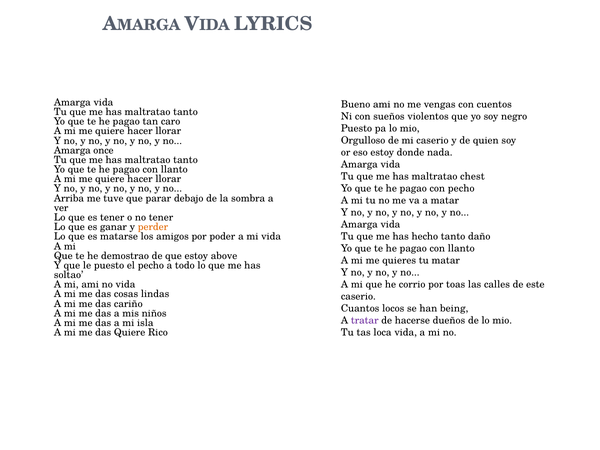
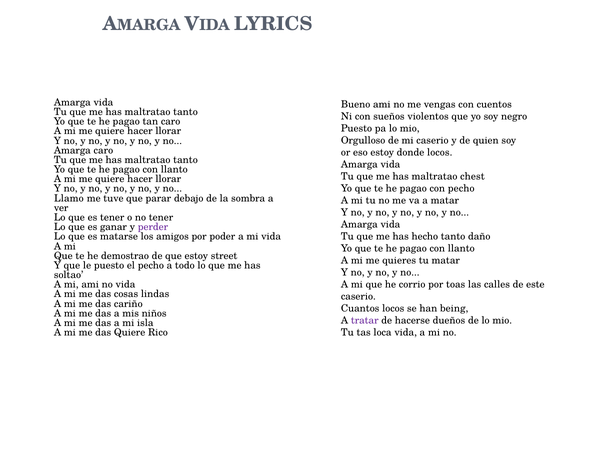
Amarga once: once -> caro
donde nada: nada -> locos
Arriba: Arriba -> Llamo
perder colour: orange -> purple
above: above -> street
